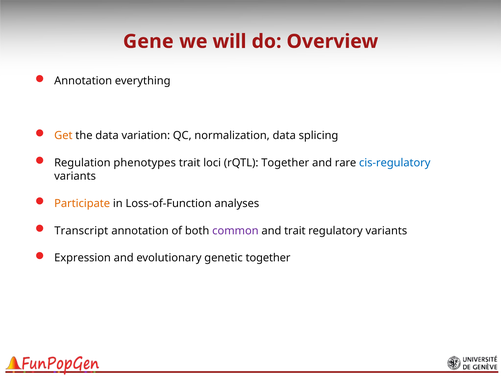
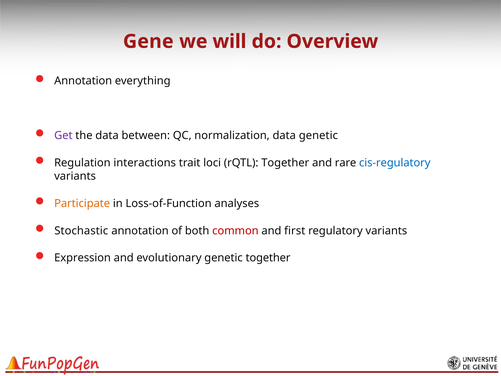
Get colour: orange -> purple
variation: variation -> between
data splicing: splicing -> genetic
phenotypes: phenotypes -> interactions
Transcript: Transcript -> Stochastic
common colour: purple -> red
and trait: trait -> first
